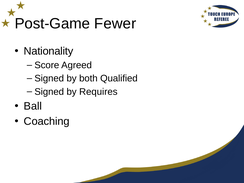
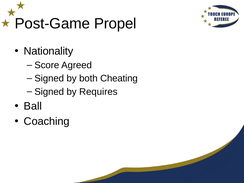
Fewer: Fewer -> Propel
Qualified: Qualified -> Cheating
